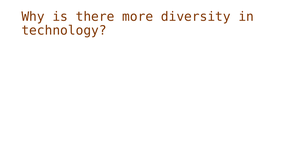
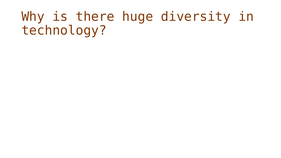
more: more -> huge
